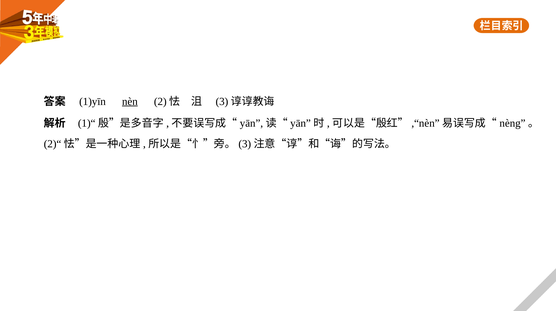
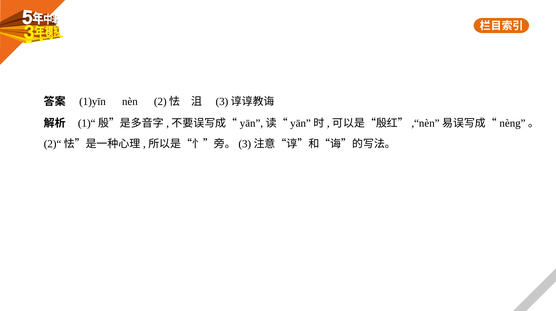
nèn underline: present -> none
